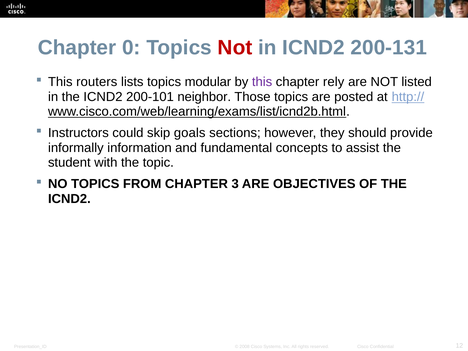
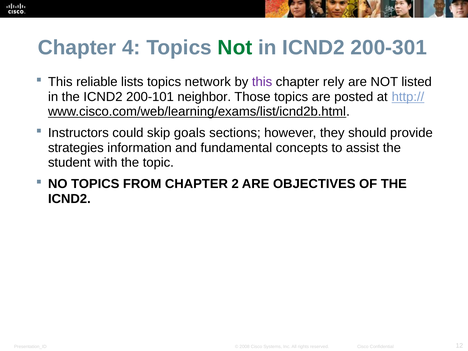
0: 0 -> 4
Not at (235, 48) colour: red -> green
200-131: 200-131 -> 200-301
routers: routers -> reliable
modular: modular -> network
informally: informally -> strategies
3: 3 -> 2
